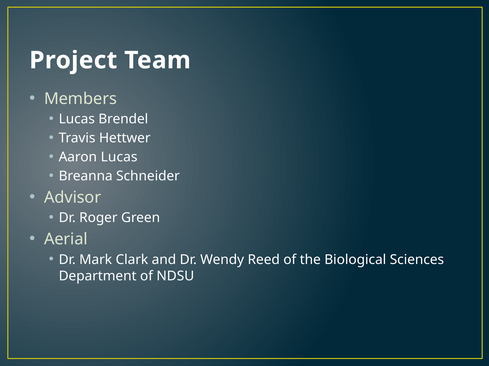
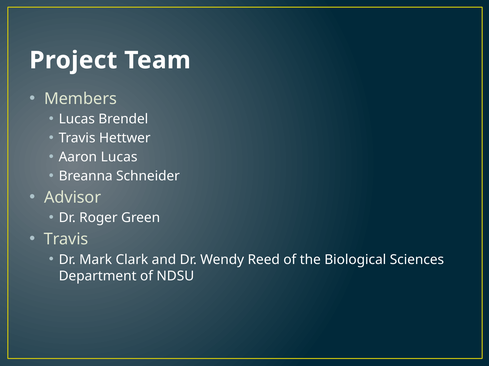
Aerial at (66, 240): Aerial -> Travis
